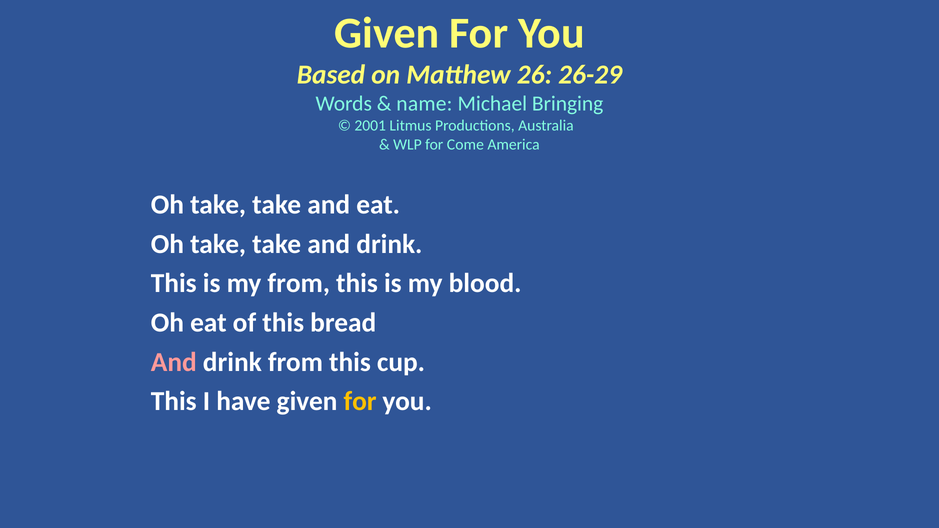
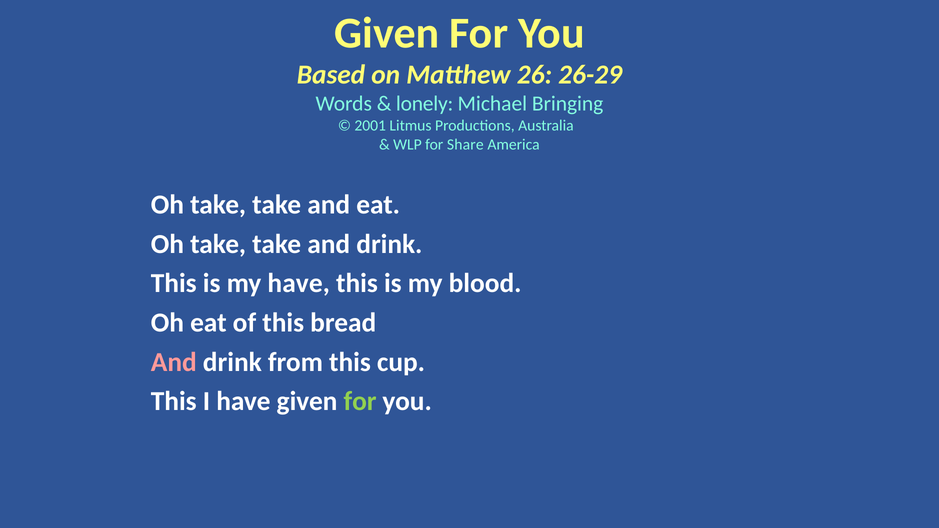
name: name -> lonely
Come: Come -> Share
my from: from -> have
for at (360, 401) colour: yellow -> light green
